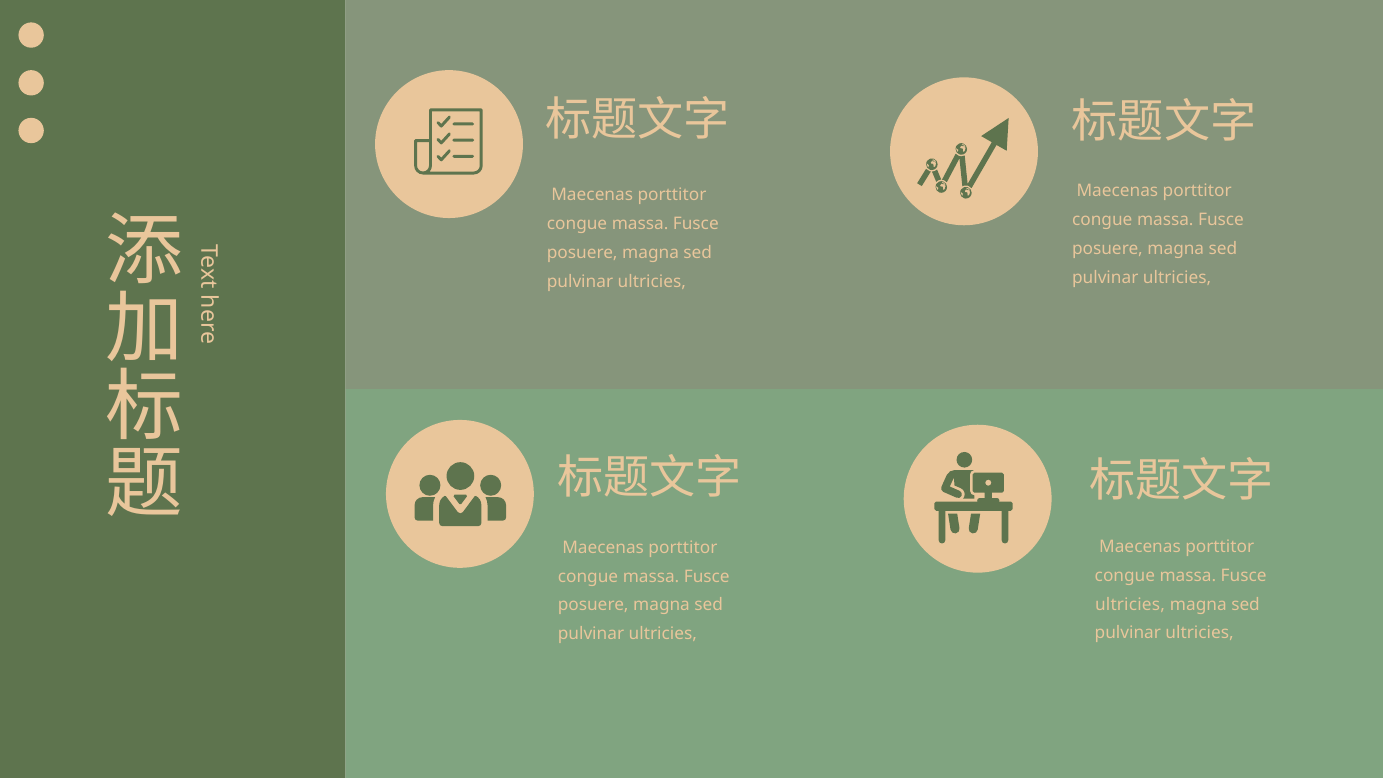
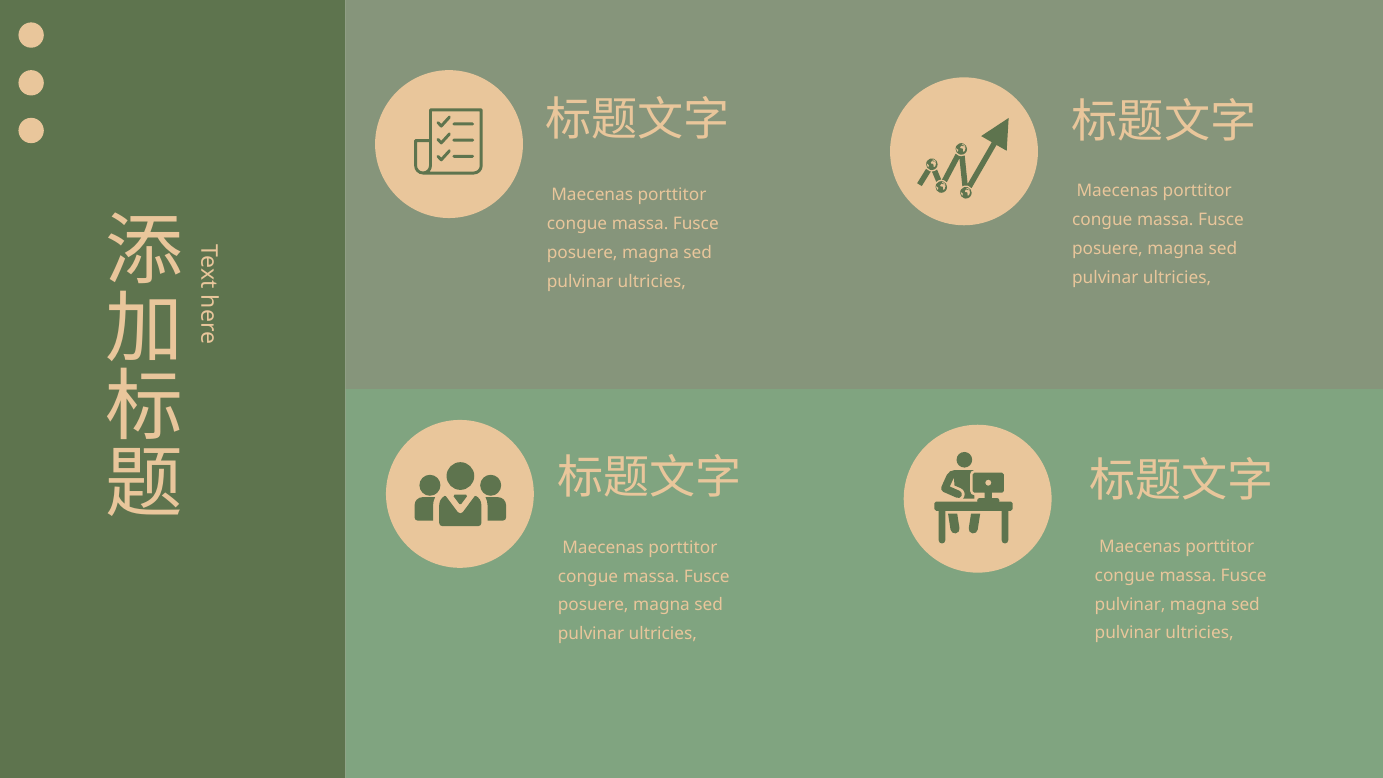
ultricies at (1130, 604): ultricies -> pulvinar
